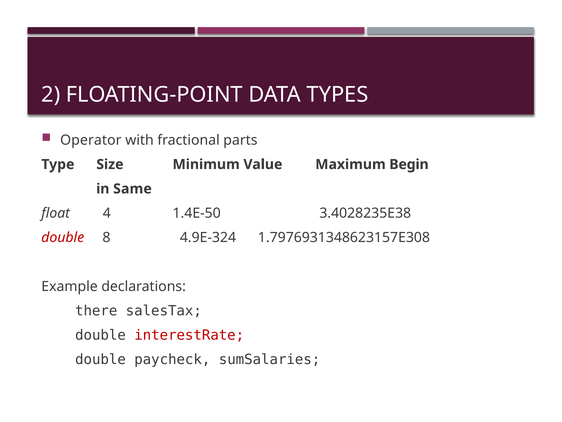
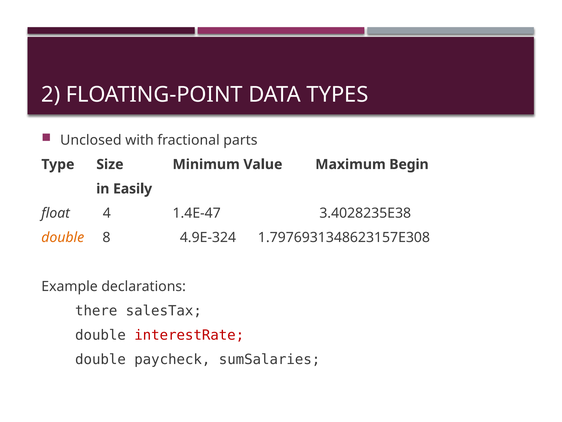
Operator: Operator -> Unclosed
Same: Same -> Easily
1.4E-50: 1.4E-50 -> 1.4E-47
double at (63, 237) colour: red -> orange
